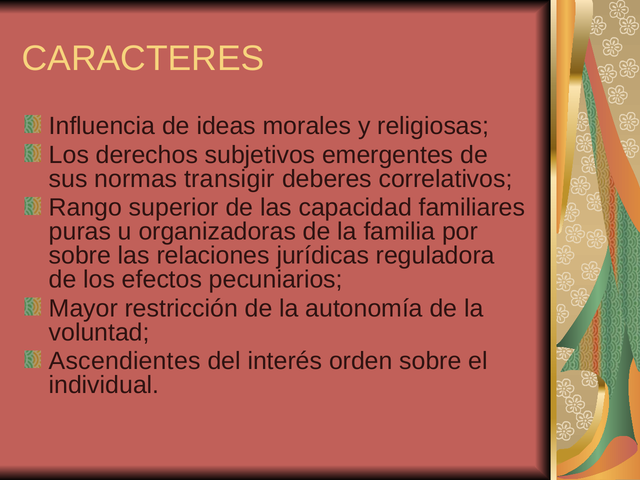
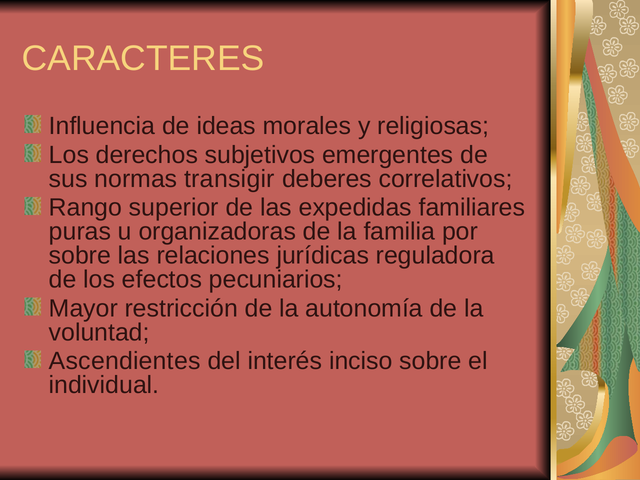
capacidad: capacidad -> expedidas
orden: orden -> inciso
